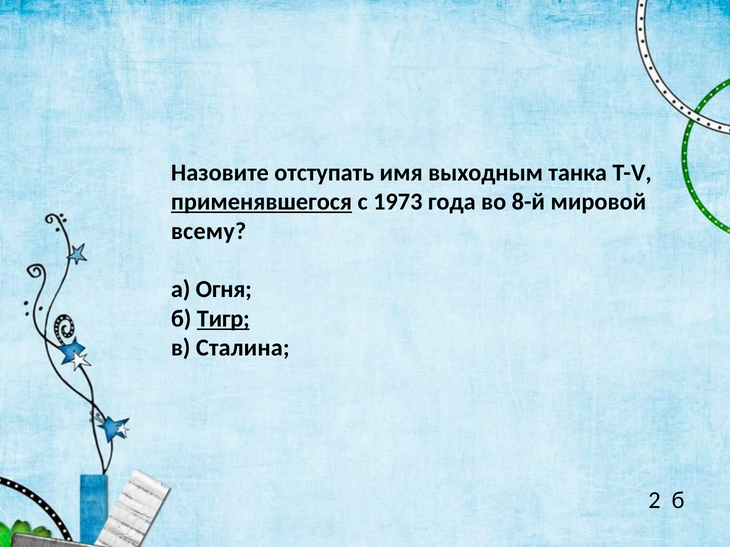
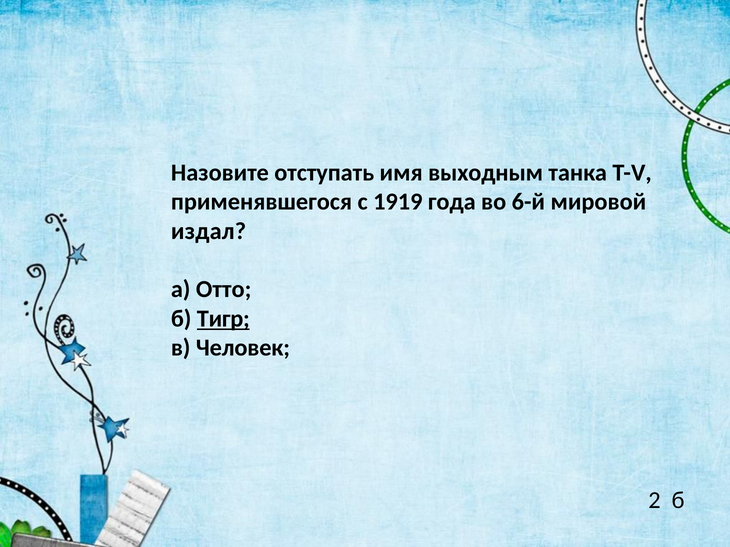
применявшегося underline: present -> none
1973: 1973 -> 1919
8-й: 8-й -> 6-й
всему: всему -> издал
Огня: Огня -> Отто
Сталина: Сталина -> Человек
